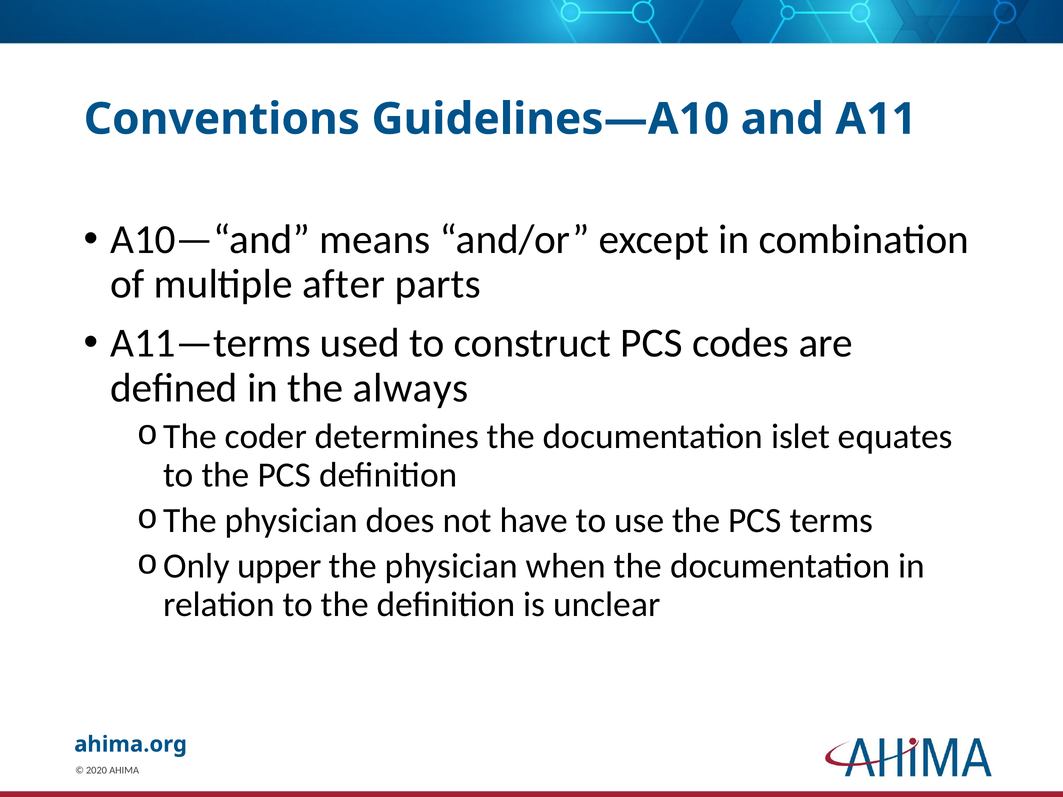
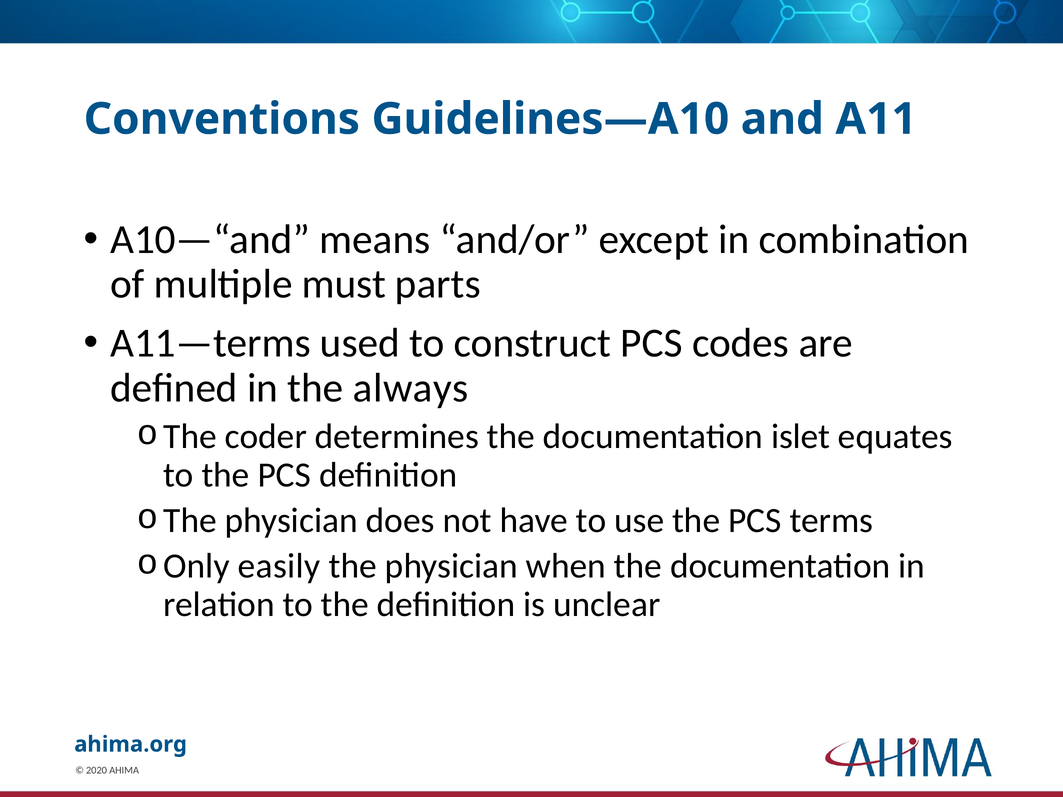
after: after -> must
upper: upper -> easily
